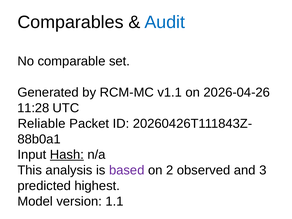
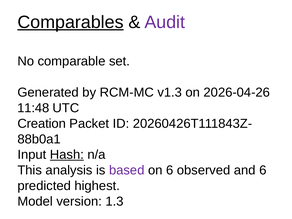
Comparables underline: none -> present
Audit colour: blue -> purple
v1.1: v1.1 -> v1.3
11:28: 11:28 -> 11:48
Reliable: Reliable -> Creation
on 2: 2 -> 6
and 3: 3 -> 6
1.1: 1.1 -> 1.3
